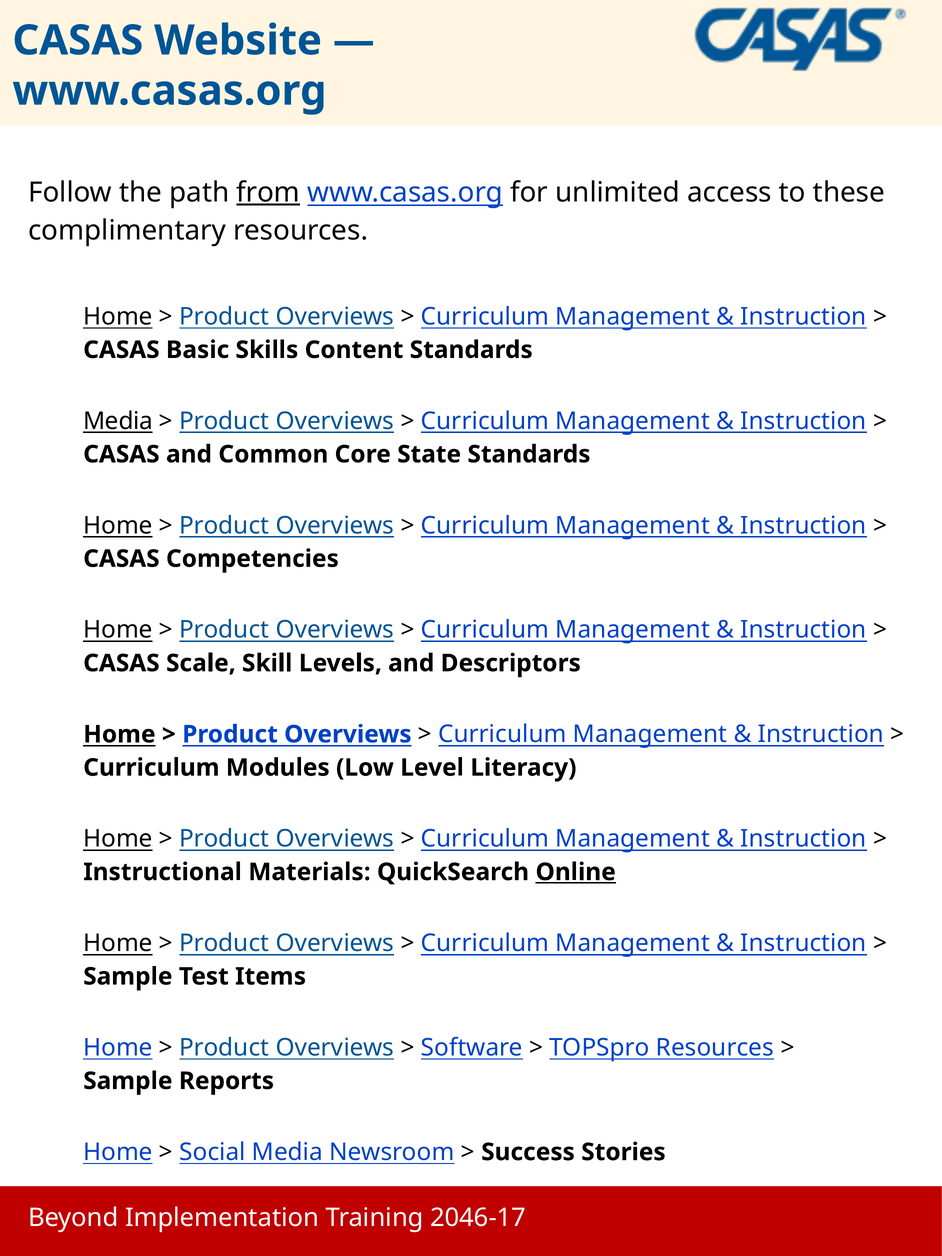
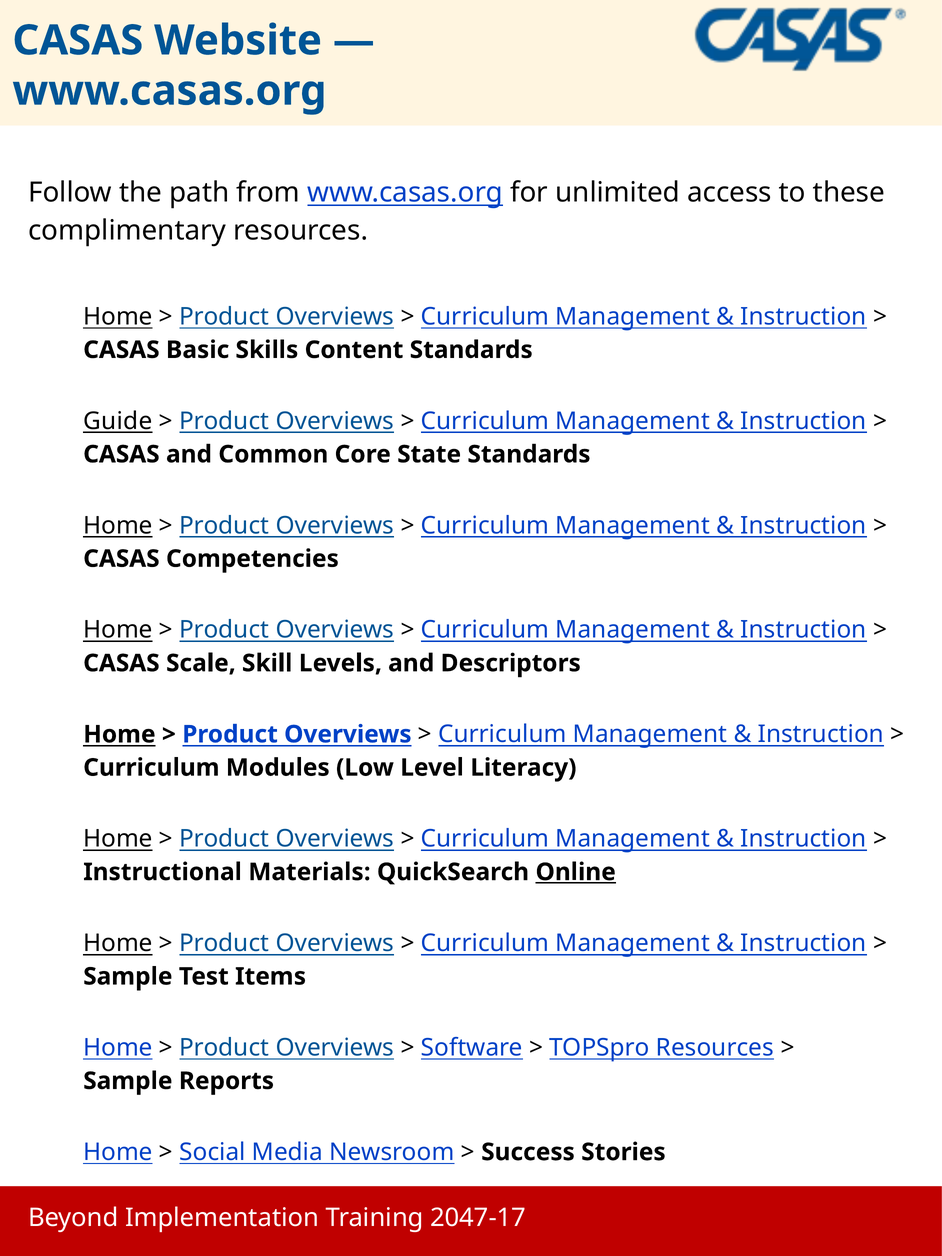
from underline: present -> none
Media at (118, 421): Media -> Guide
2046-17: 2046-17 -> 2047-17
